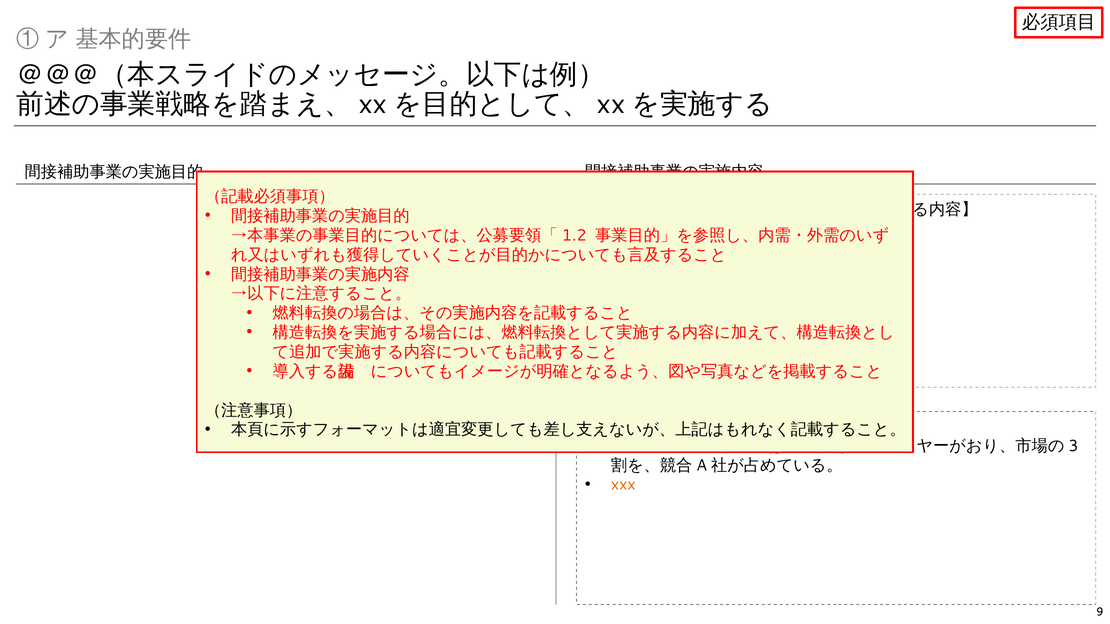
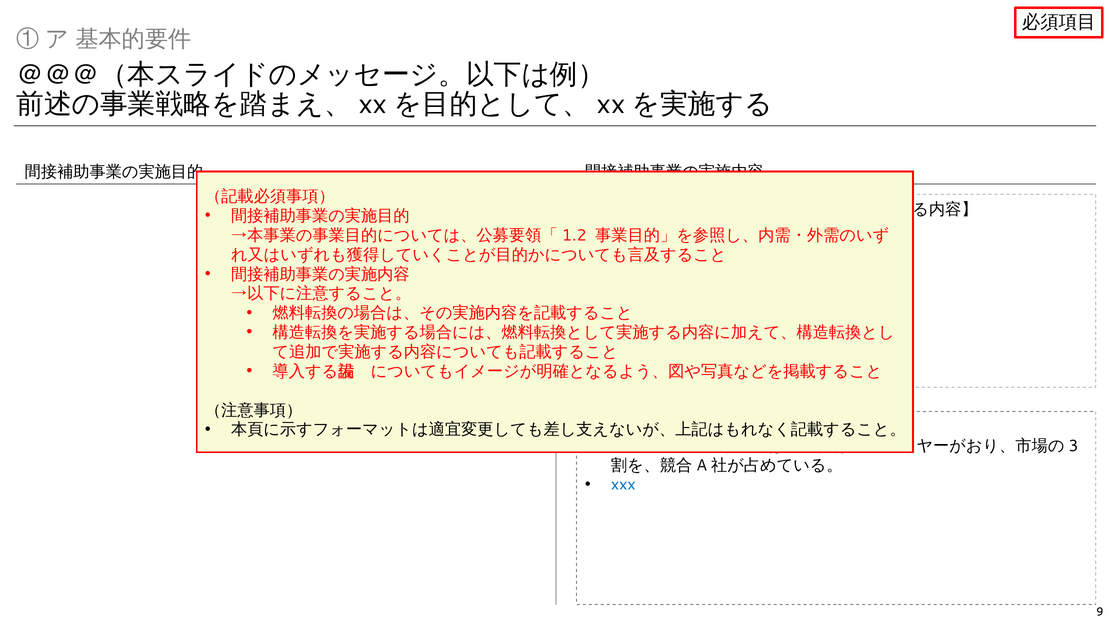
xxx at (623, 485) colour: orange -> blue
